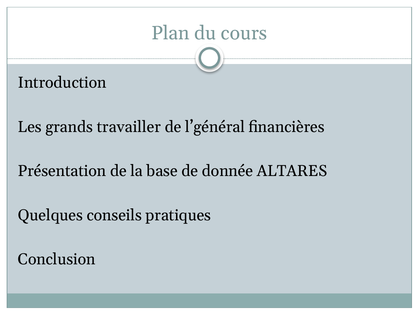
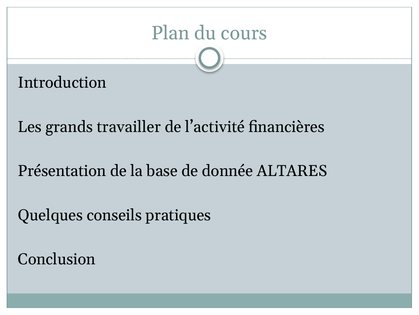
l’général: l’général -> l’activité
